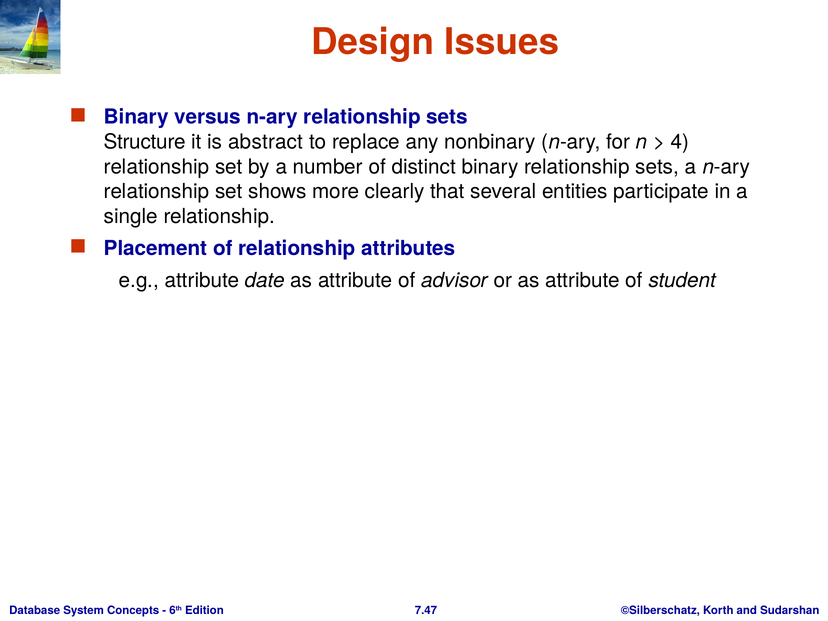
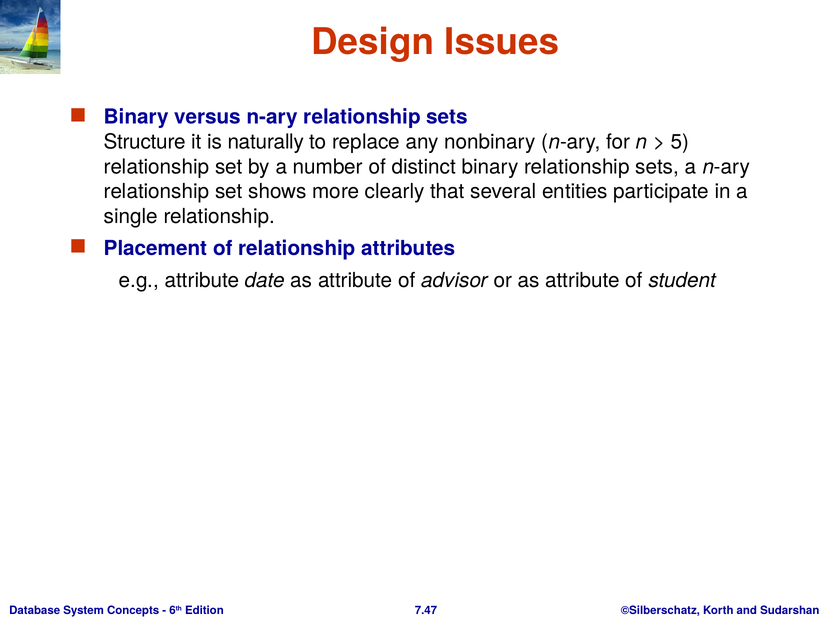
abstract: abstract -> naturally
4: 4 -> 5
